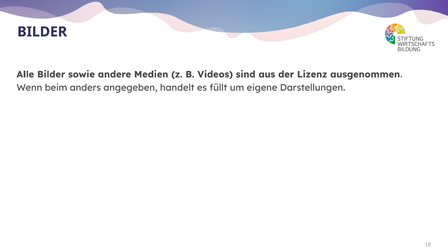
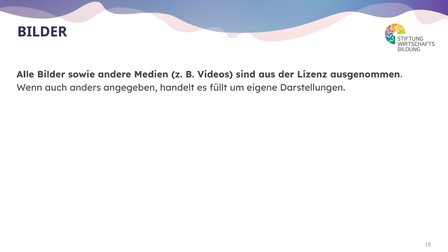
beim: beim -> auch
